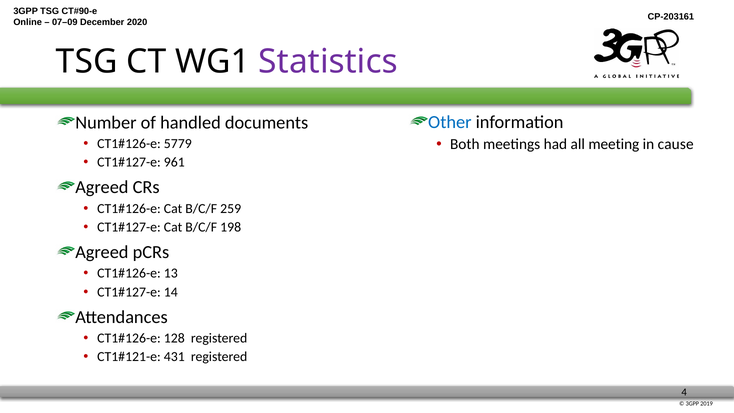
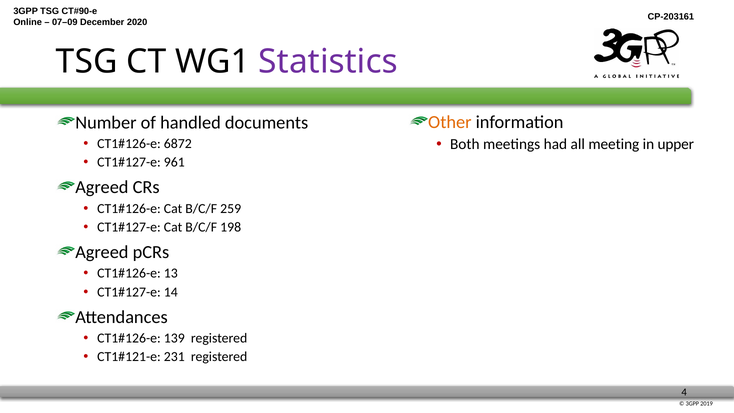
Other colour: blue -> orange
cause: cause -> upper
5779: 5779 -> 6872
128: 128 -> 139
431: 431 -> 231
